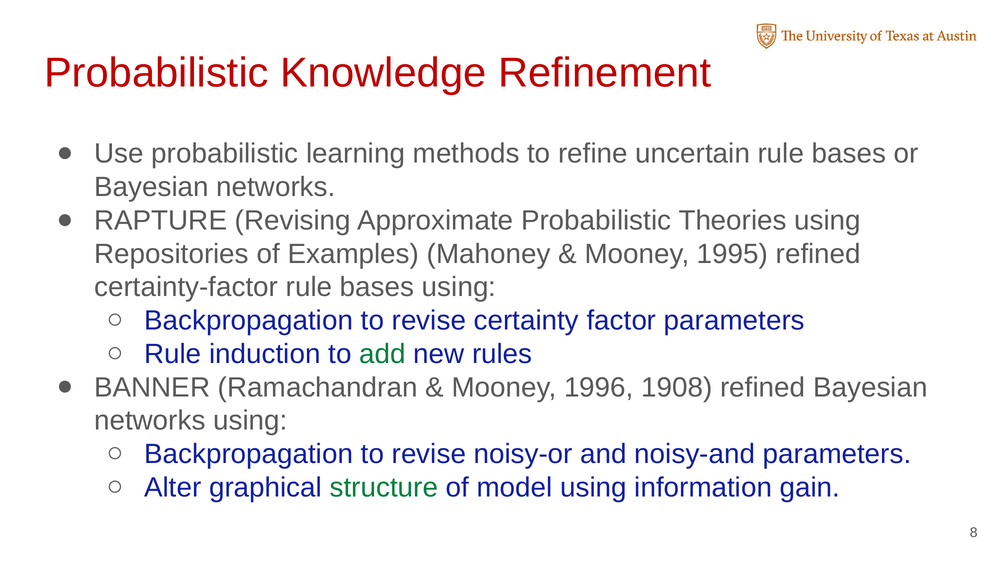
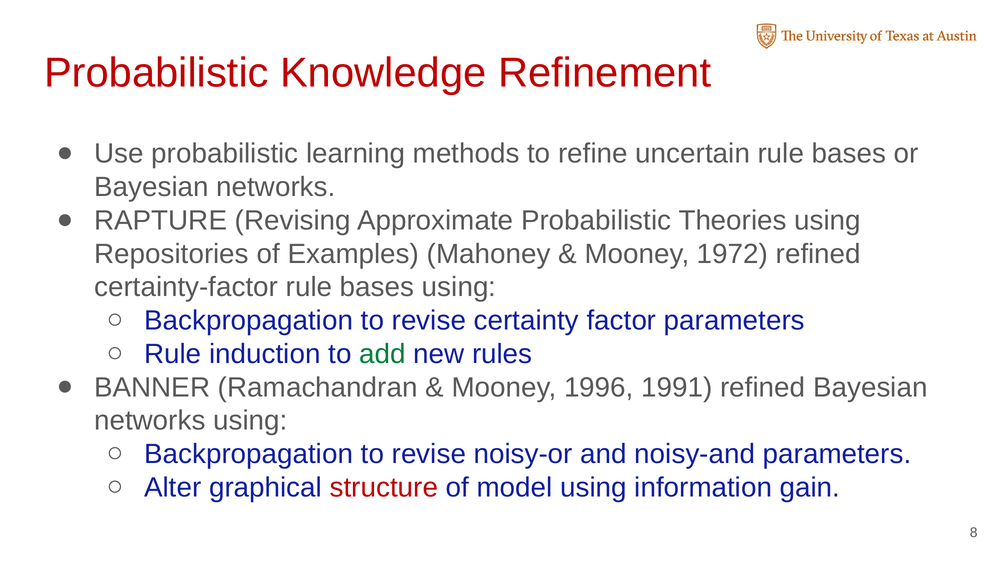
1995: 1995 -> 1972
1908: 1908 -> 1991
structure colour: green -> red
